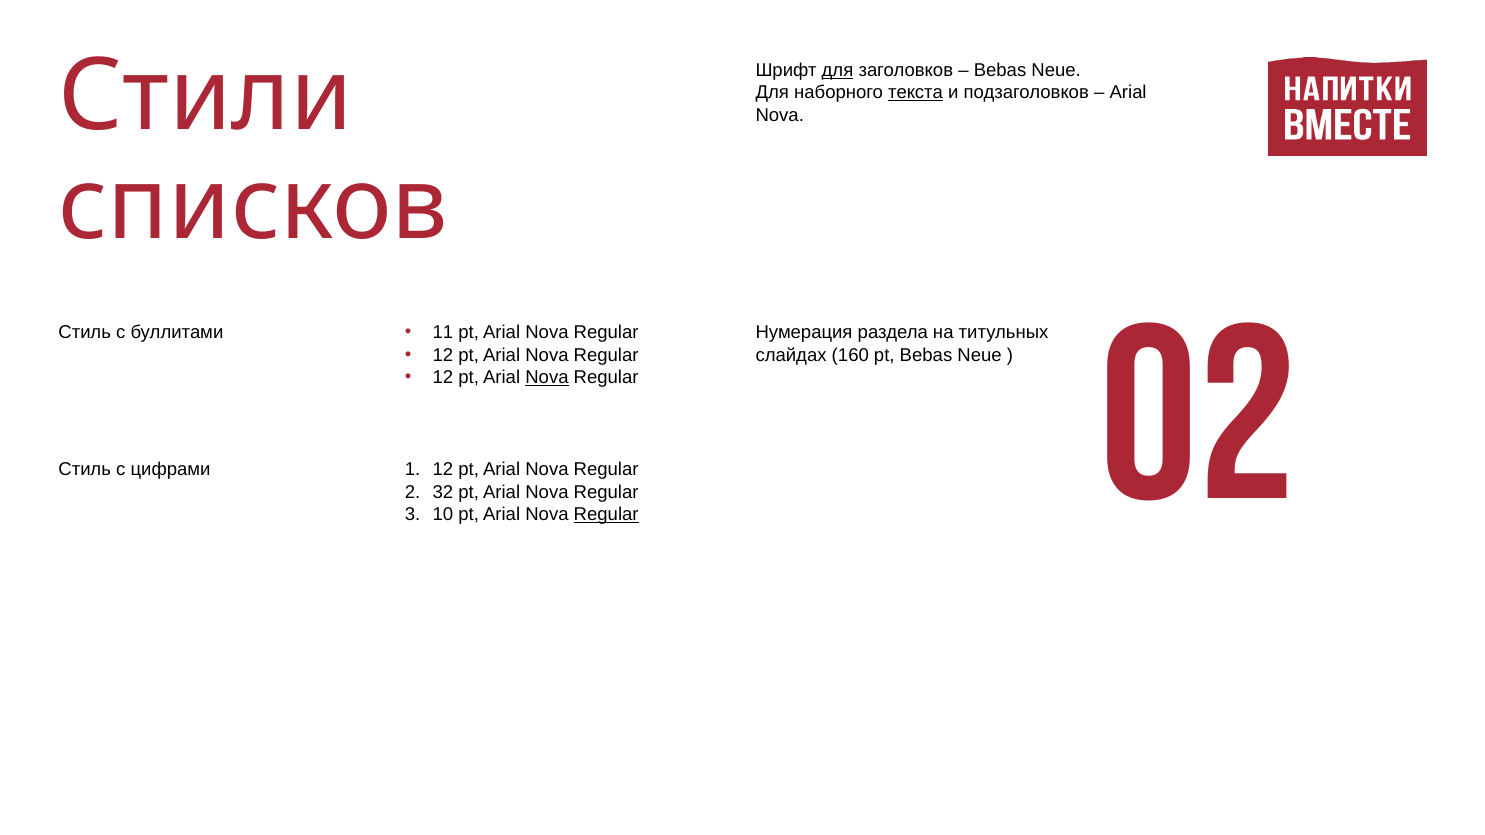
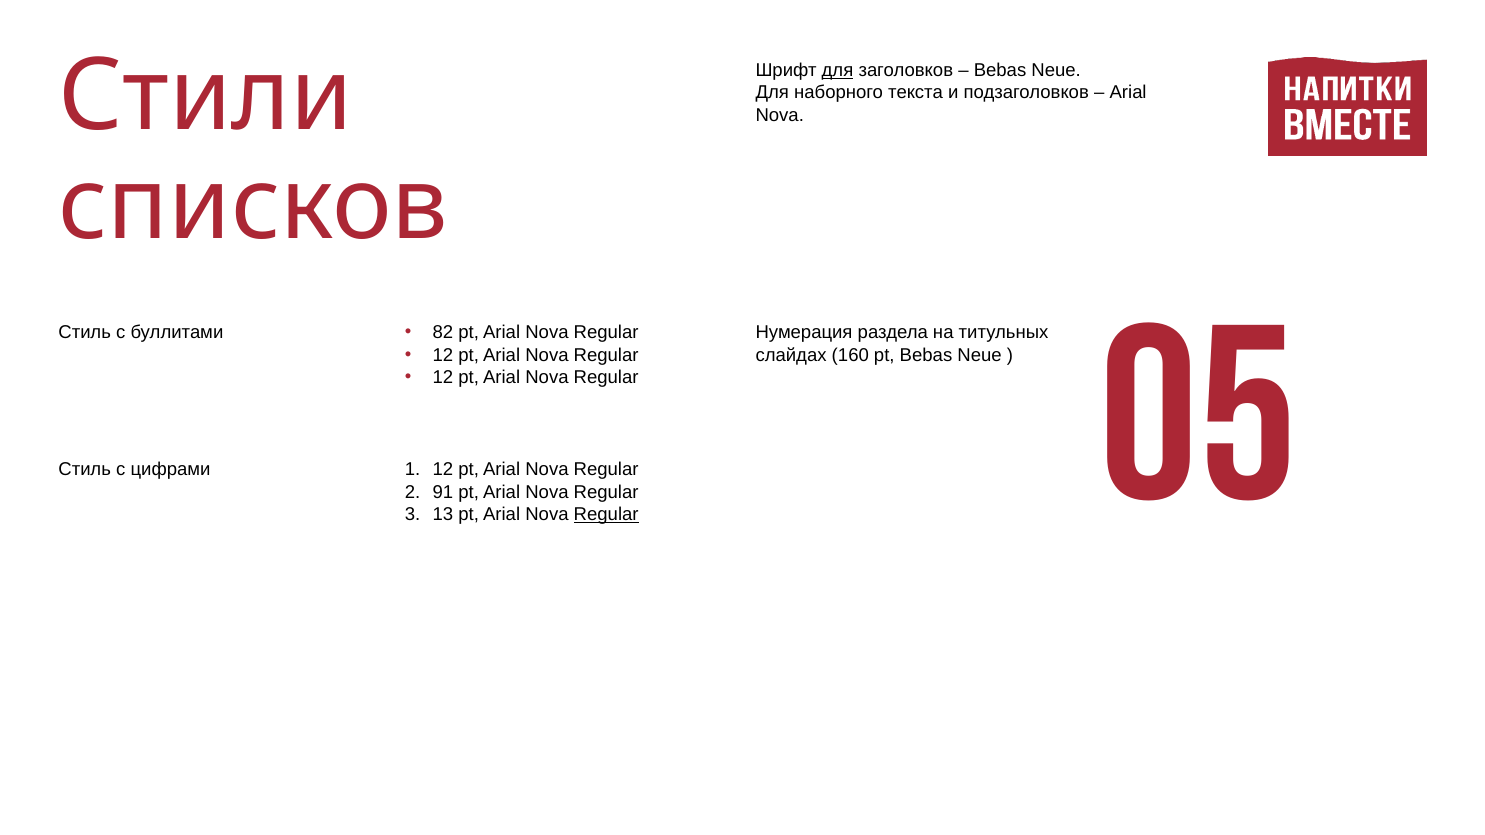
текста underline: present -> none
11: 11 -> 82
02: 02 -> 05
Nova at (547, 378) underline: present -> none
32: 32 -> 91
10: 10 -> 13
